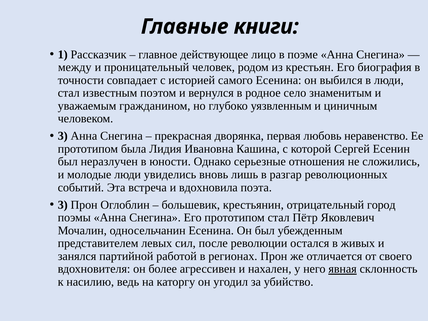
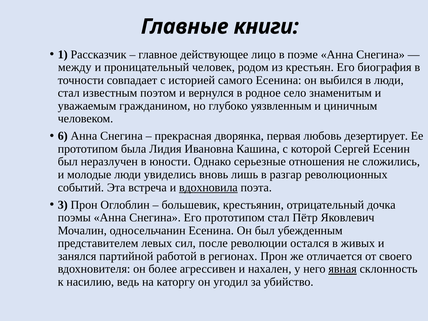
3 at (63, 136): 3 -> 6
неравенство: неравенство -> дезертирует
вдохновила underline: none -> present
город: город -> дочка
